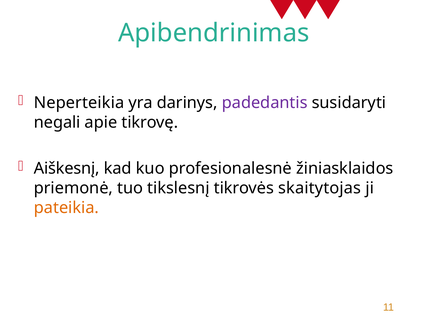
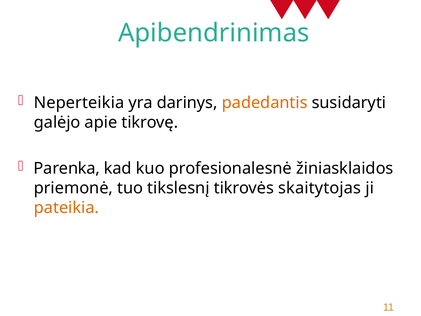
padedantis colour: purple -> orange
negali: negali -> galėjo
Aiškesnį: Aiškesnį -> Parenka
